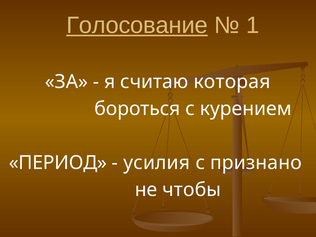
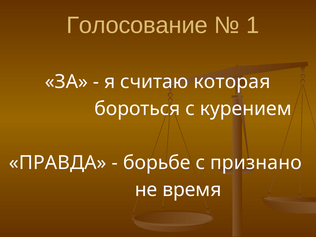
Голосование underline: present -> none
ПЕРИОД: ПЕРИОД -> ПРАВДА
усилия: усилия -> борьбе
чтобы: чтобы -> время
